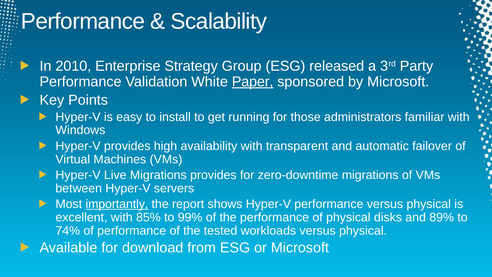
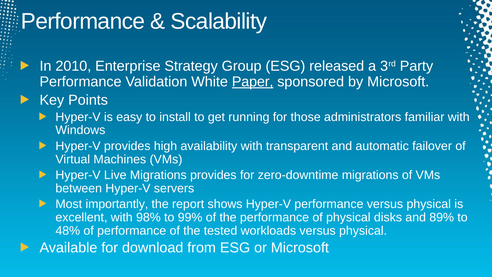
importantly underline: present -> none
85%: 85% -> 98%
74%: 74% -> 48%
